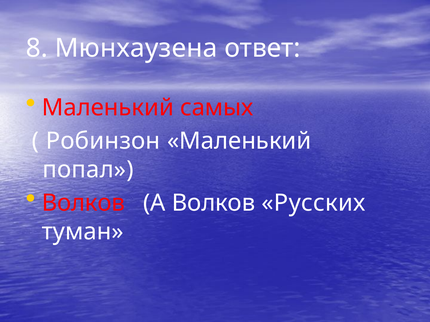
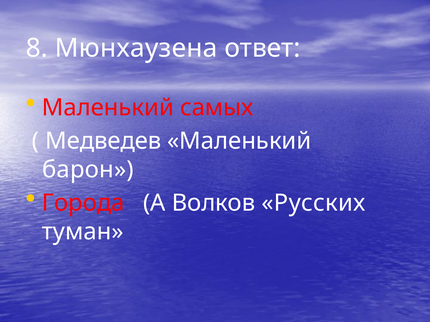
Робинзон: Робинзон -> Медведев
попал: попал -> барон
Волков at (83, 203): Волков -> Города
